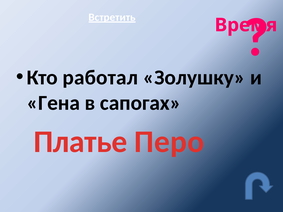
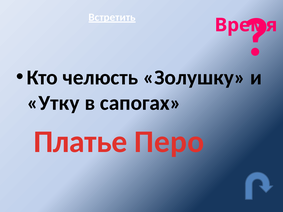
работал: работал -> челюсть
Гена: Гена -> Утку
